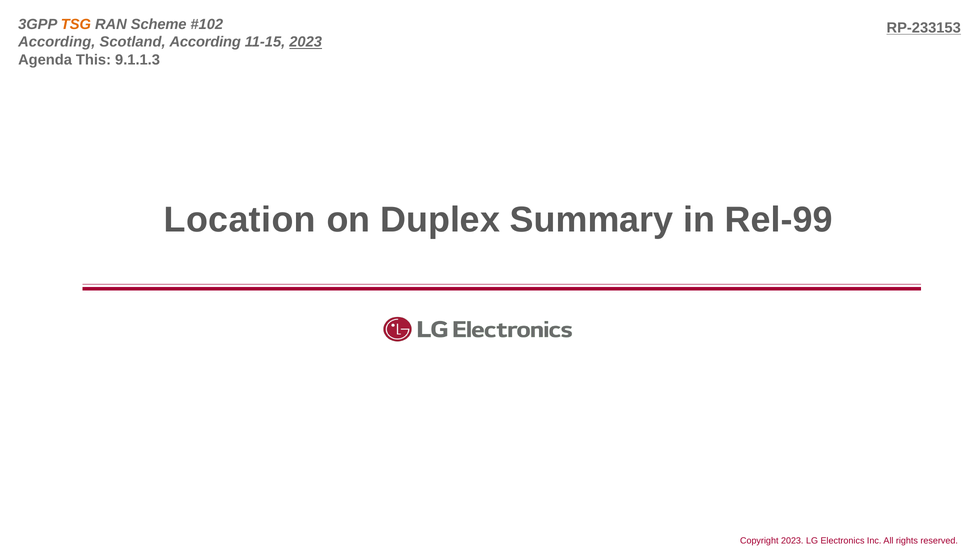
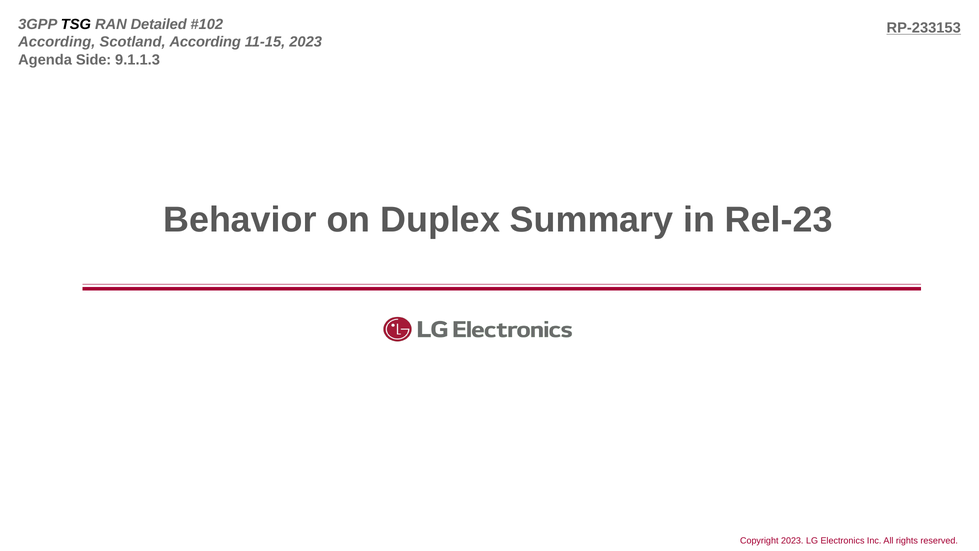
TSG colour: orange -> black
Scheme: Scheme -> Detailed
2023 at (306, 42) underline: present -> none
This: This -> Side
Location: Location -> Behavior
Rel-99: Rel-99 -> Rel-23
